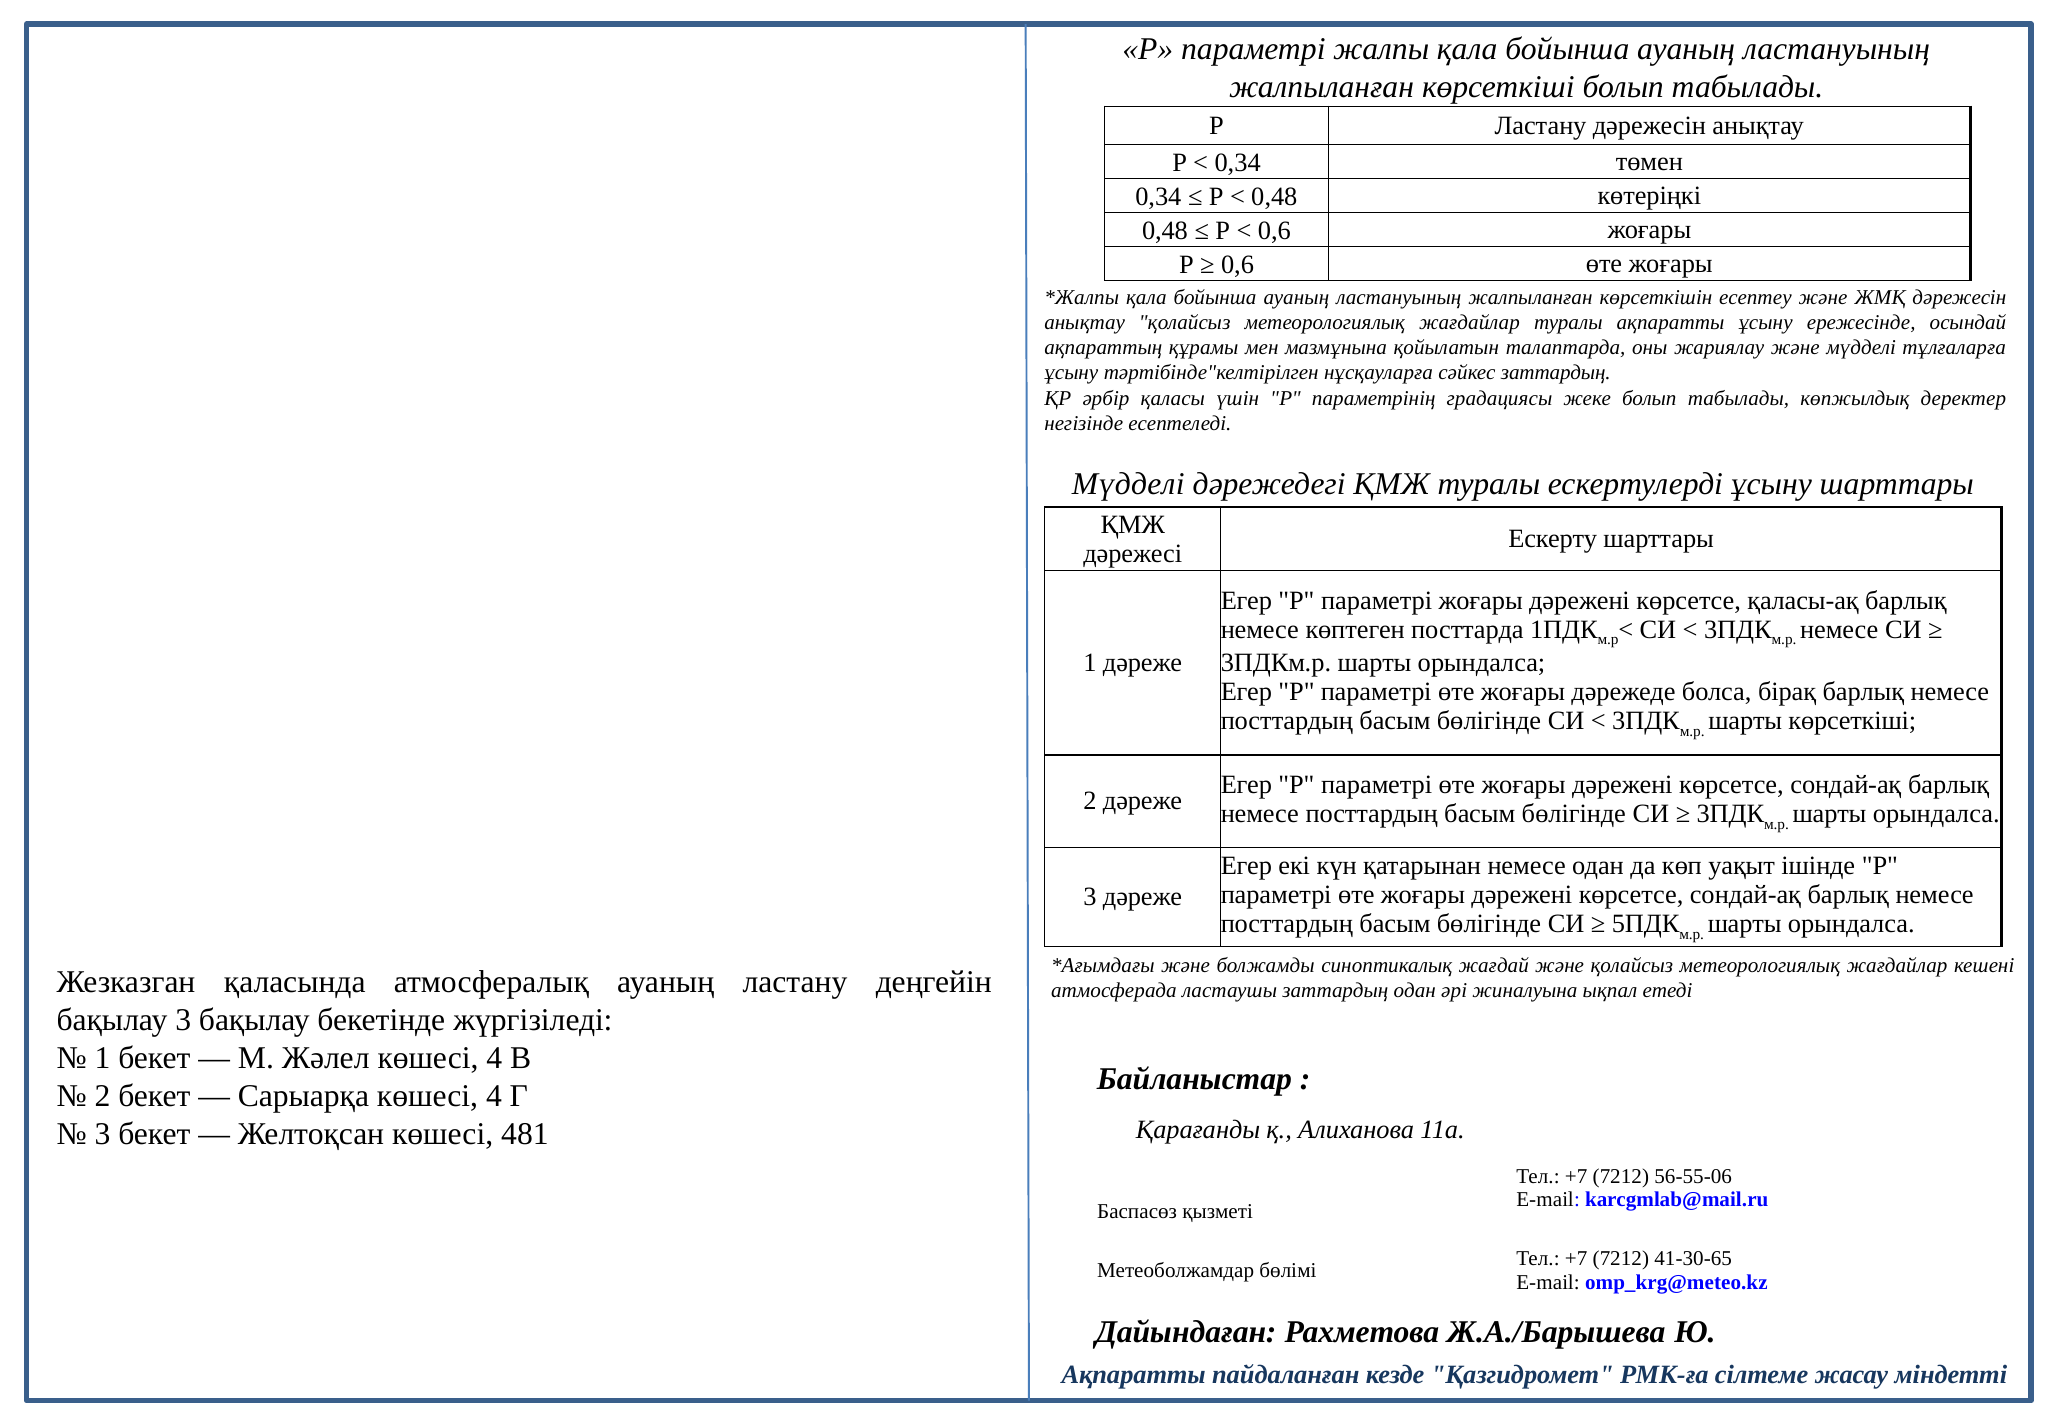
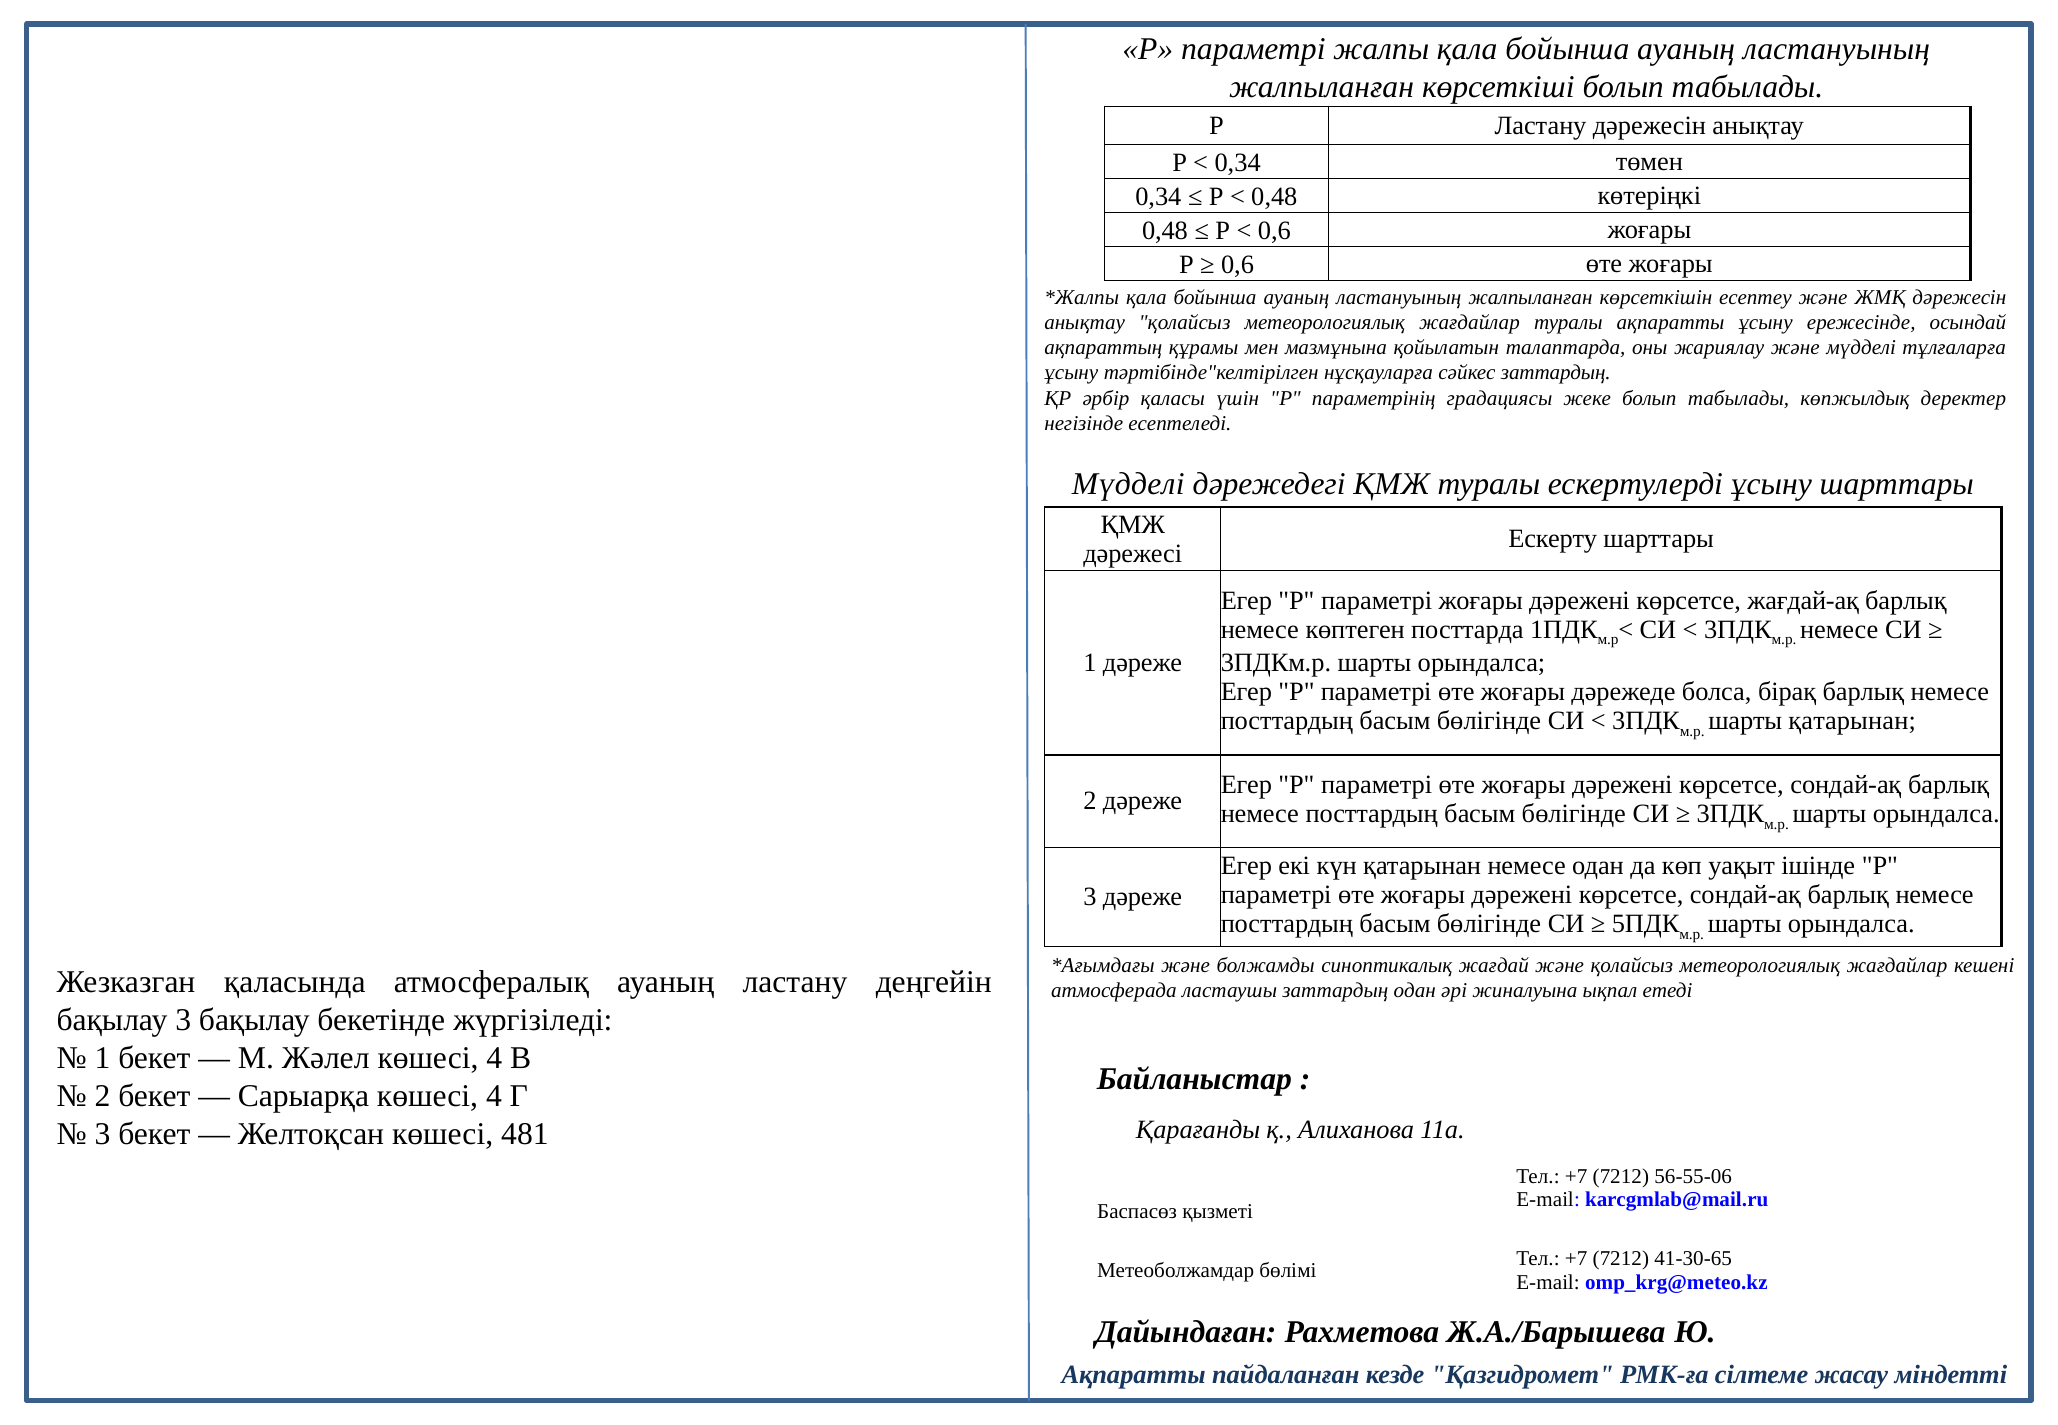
қаласы-ақ: қаласы-ақ -> жағдай-ақ
шарты көрсеткіші: көрсеткіші -> қатарынан
